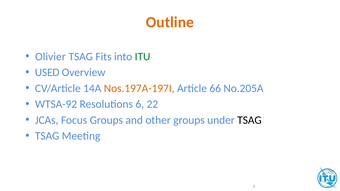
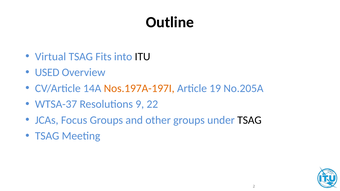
Outline colour: orange -> black
Olivier: Olivier -> Virtual
ITU colour: green -> black
66: 66 -> 19
WTSA-92: WTSA-92 -> WTSA-37
6: 6 -> 9
